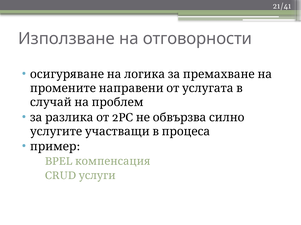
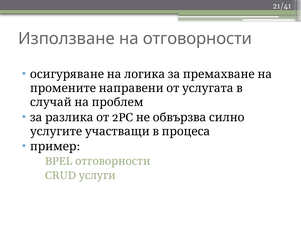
BPEL компенсация: компенсация -> отговорности
